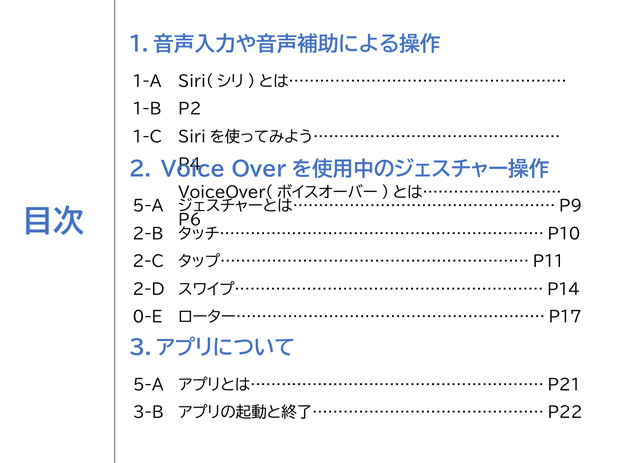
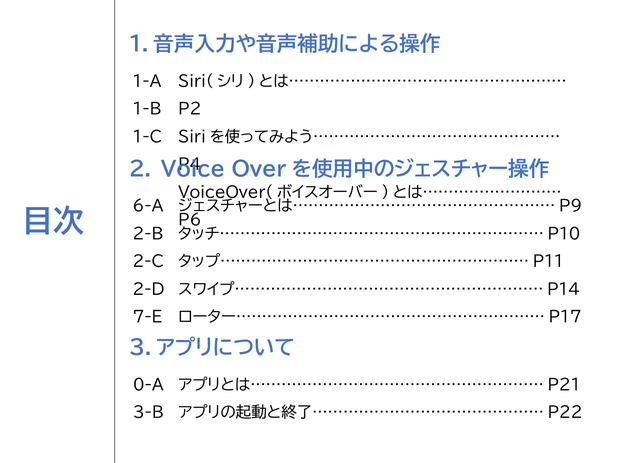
5-A at (148, 206): 5-A -> 6-A
0-E: 0-E -> 7-E
5-A at (148, 385): 5-A -> 0-A
